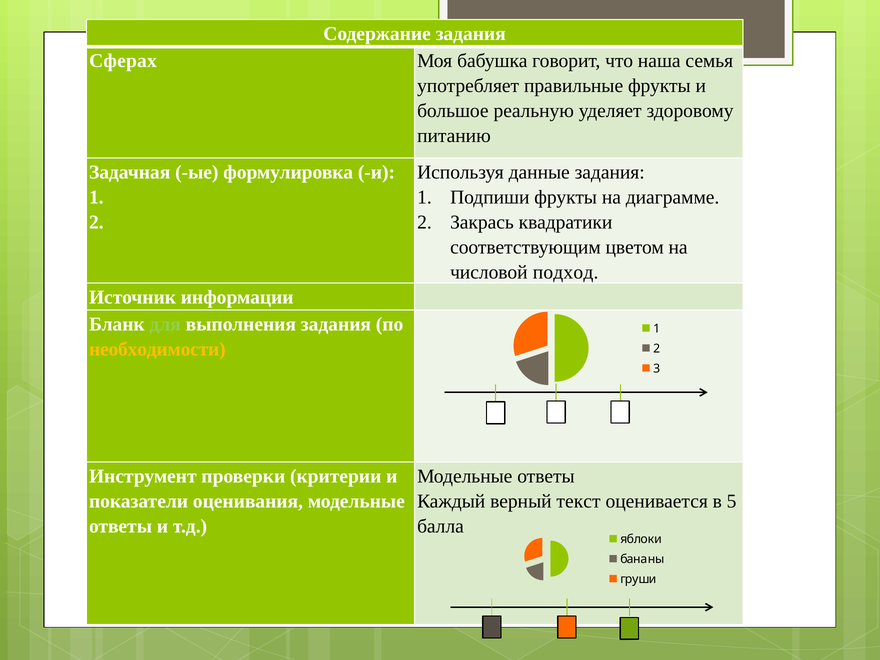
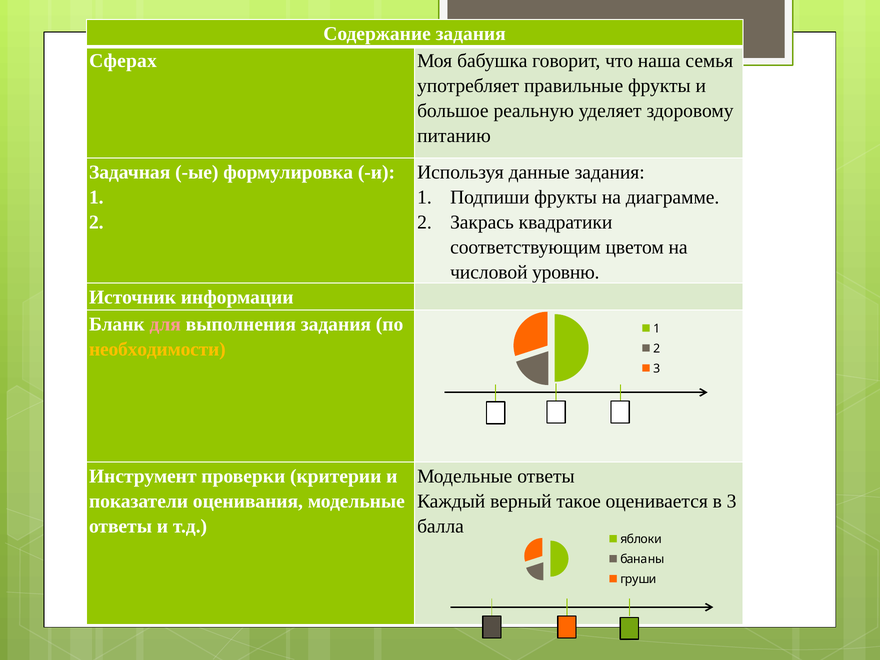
подход: подход -> уровню
для colour: light green -> pink
текст: текст -> такое
в 5: 5 -> 3
